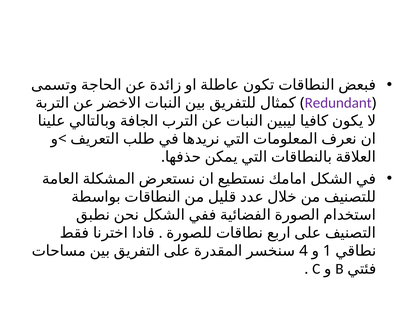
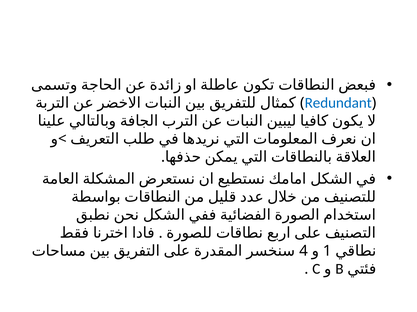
Redundant colour: purple -> blue
